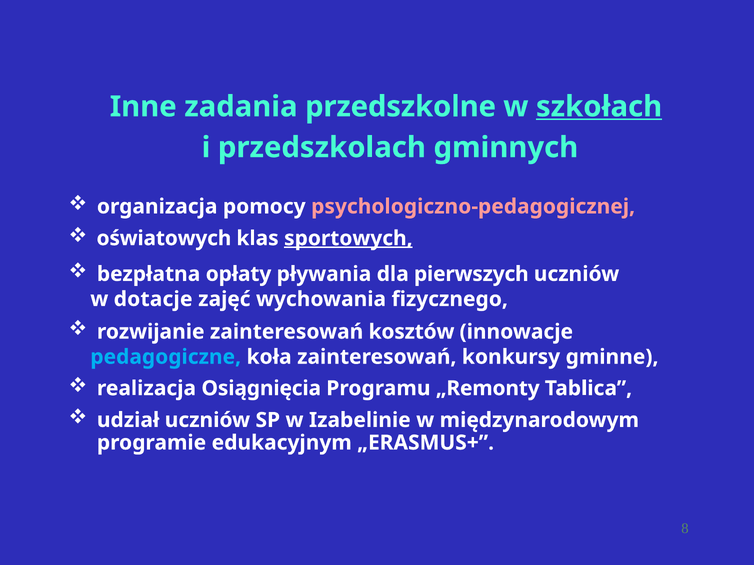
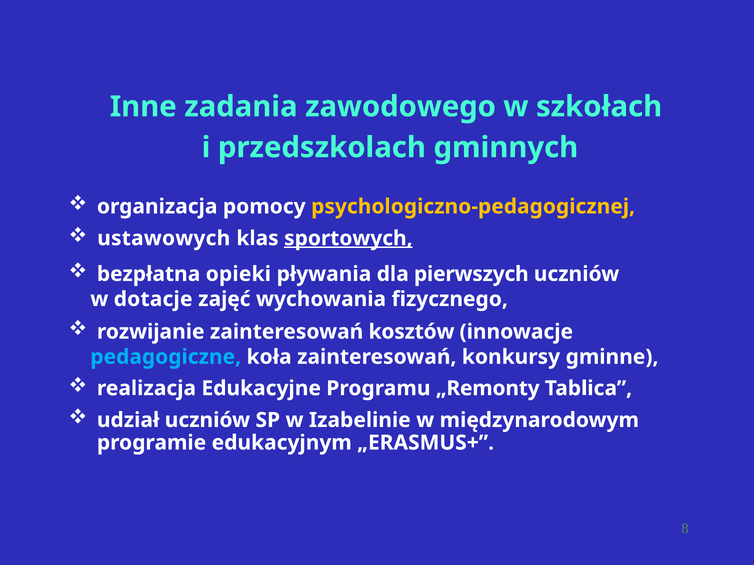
przedszkolne: przedszkolne -> zawodowego
szkołach underline: present -> none
psychologiczno-pedagogicznej colour: pink -> yellow
oświatowych: oświatowych -> ustawowych
opłaty: opłaty -> opieki
Osiągnięcia: Osiągnięcia -> Edukacyjne
